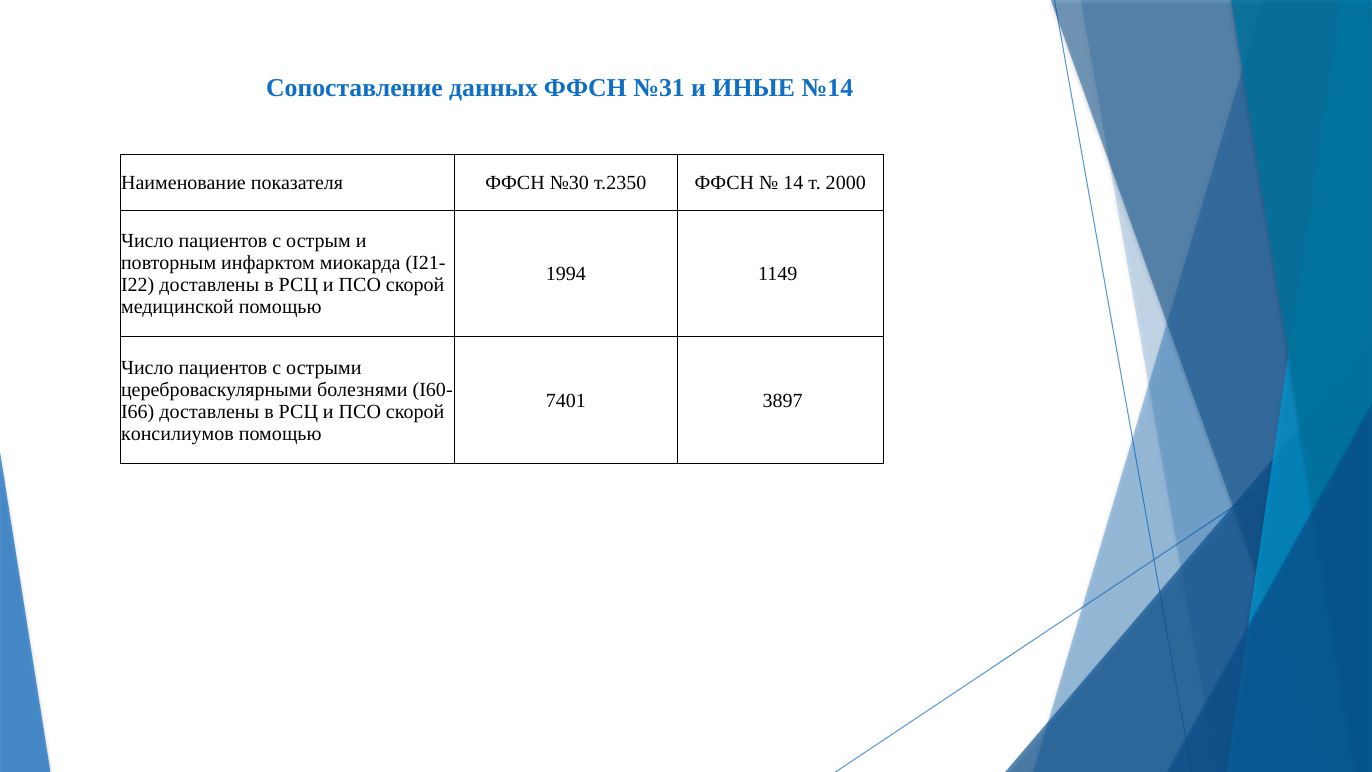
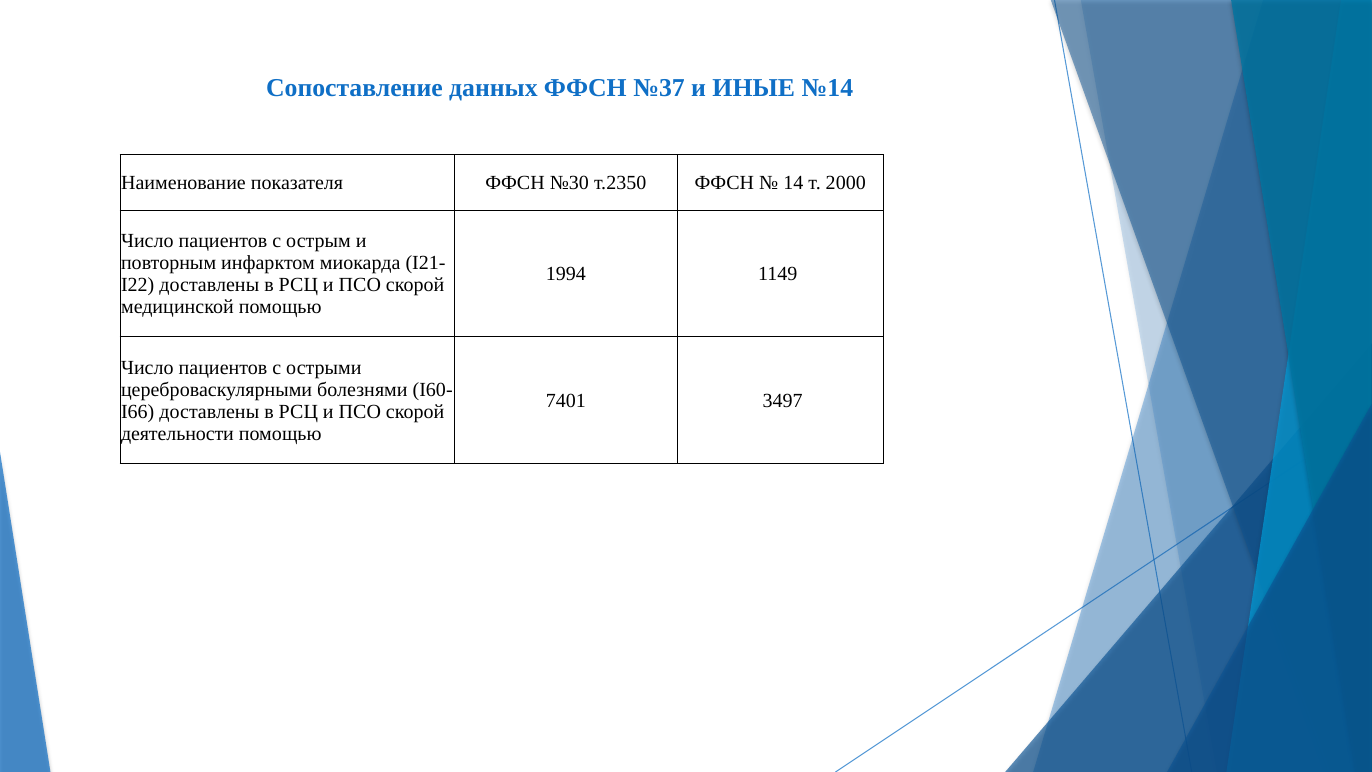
№31: №31 -> №37
3897: 3897 -> 3497
консилиумов: консилиумов -> деятельности
